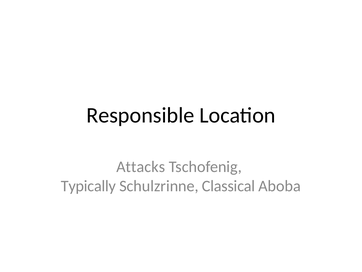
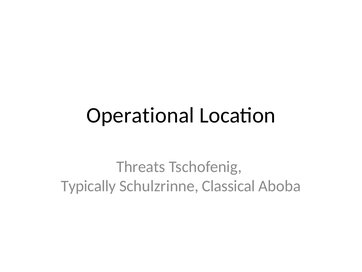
Responsible: Responsible -> Operational
Attacks: Attacks -> Threats
